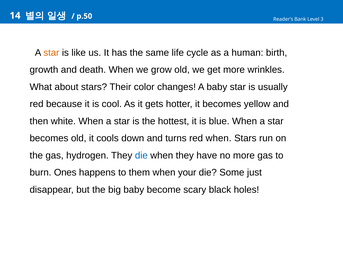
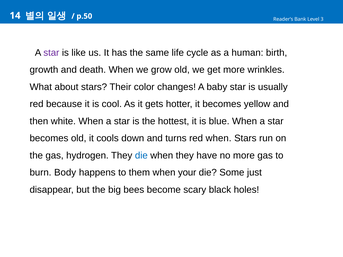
star at (51, 53) colour: orange -> purple
Ones: Ones -> Body
big baby: baby -> bees
